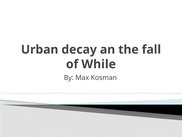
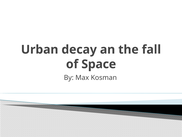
While: While -> Space
